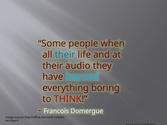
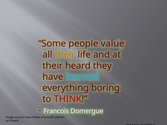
when: when -> value
their at (65, 55) colour: blue -> orange
audio: audio -> heard
